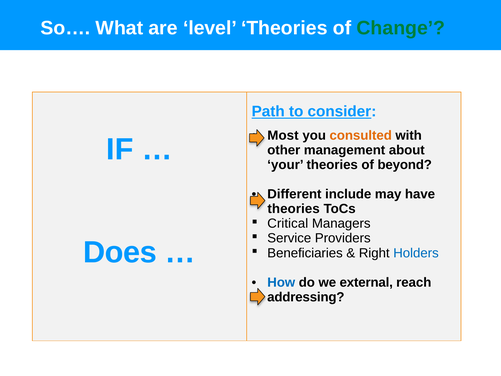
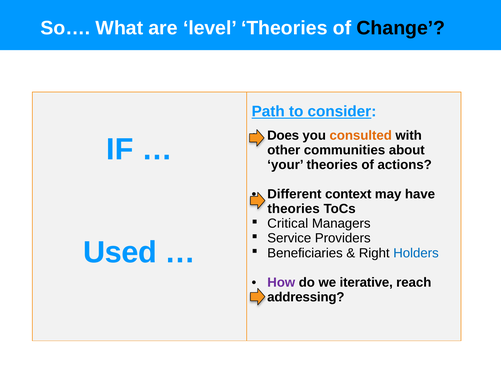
Change colour: green -> black
Most: Most -> Does
management: management -> communities
beyond: beyond -> actions
include: include -> context
Does: Does -> Used
How colour: blue -> purple
external: external -> iterative
